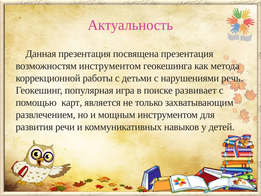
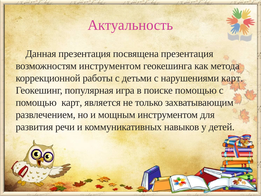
нарушениями речь: речь -> карт
поиске развивает: развивает -> помощью
